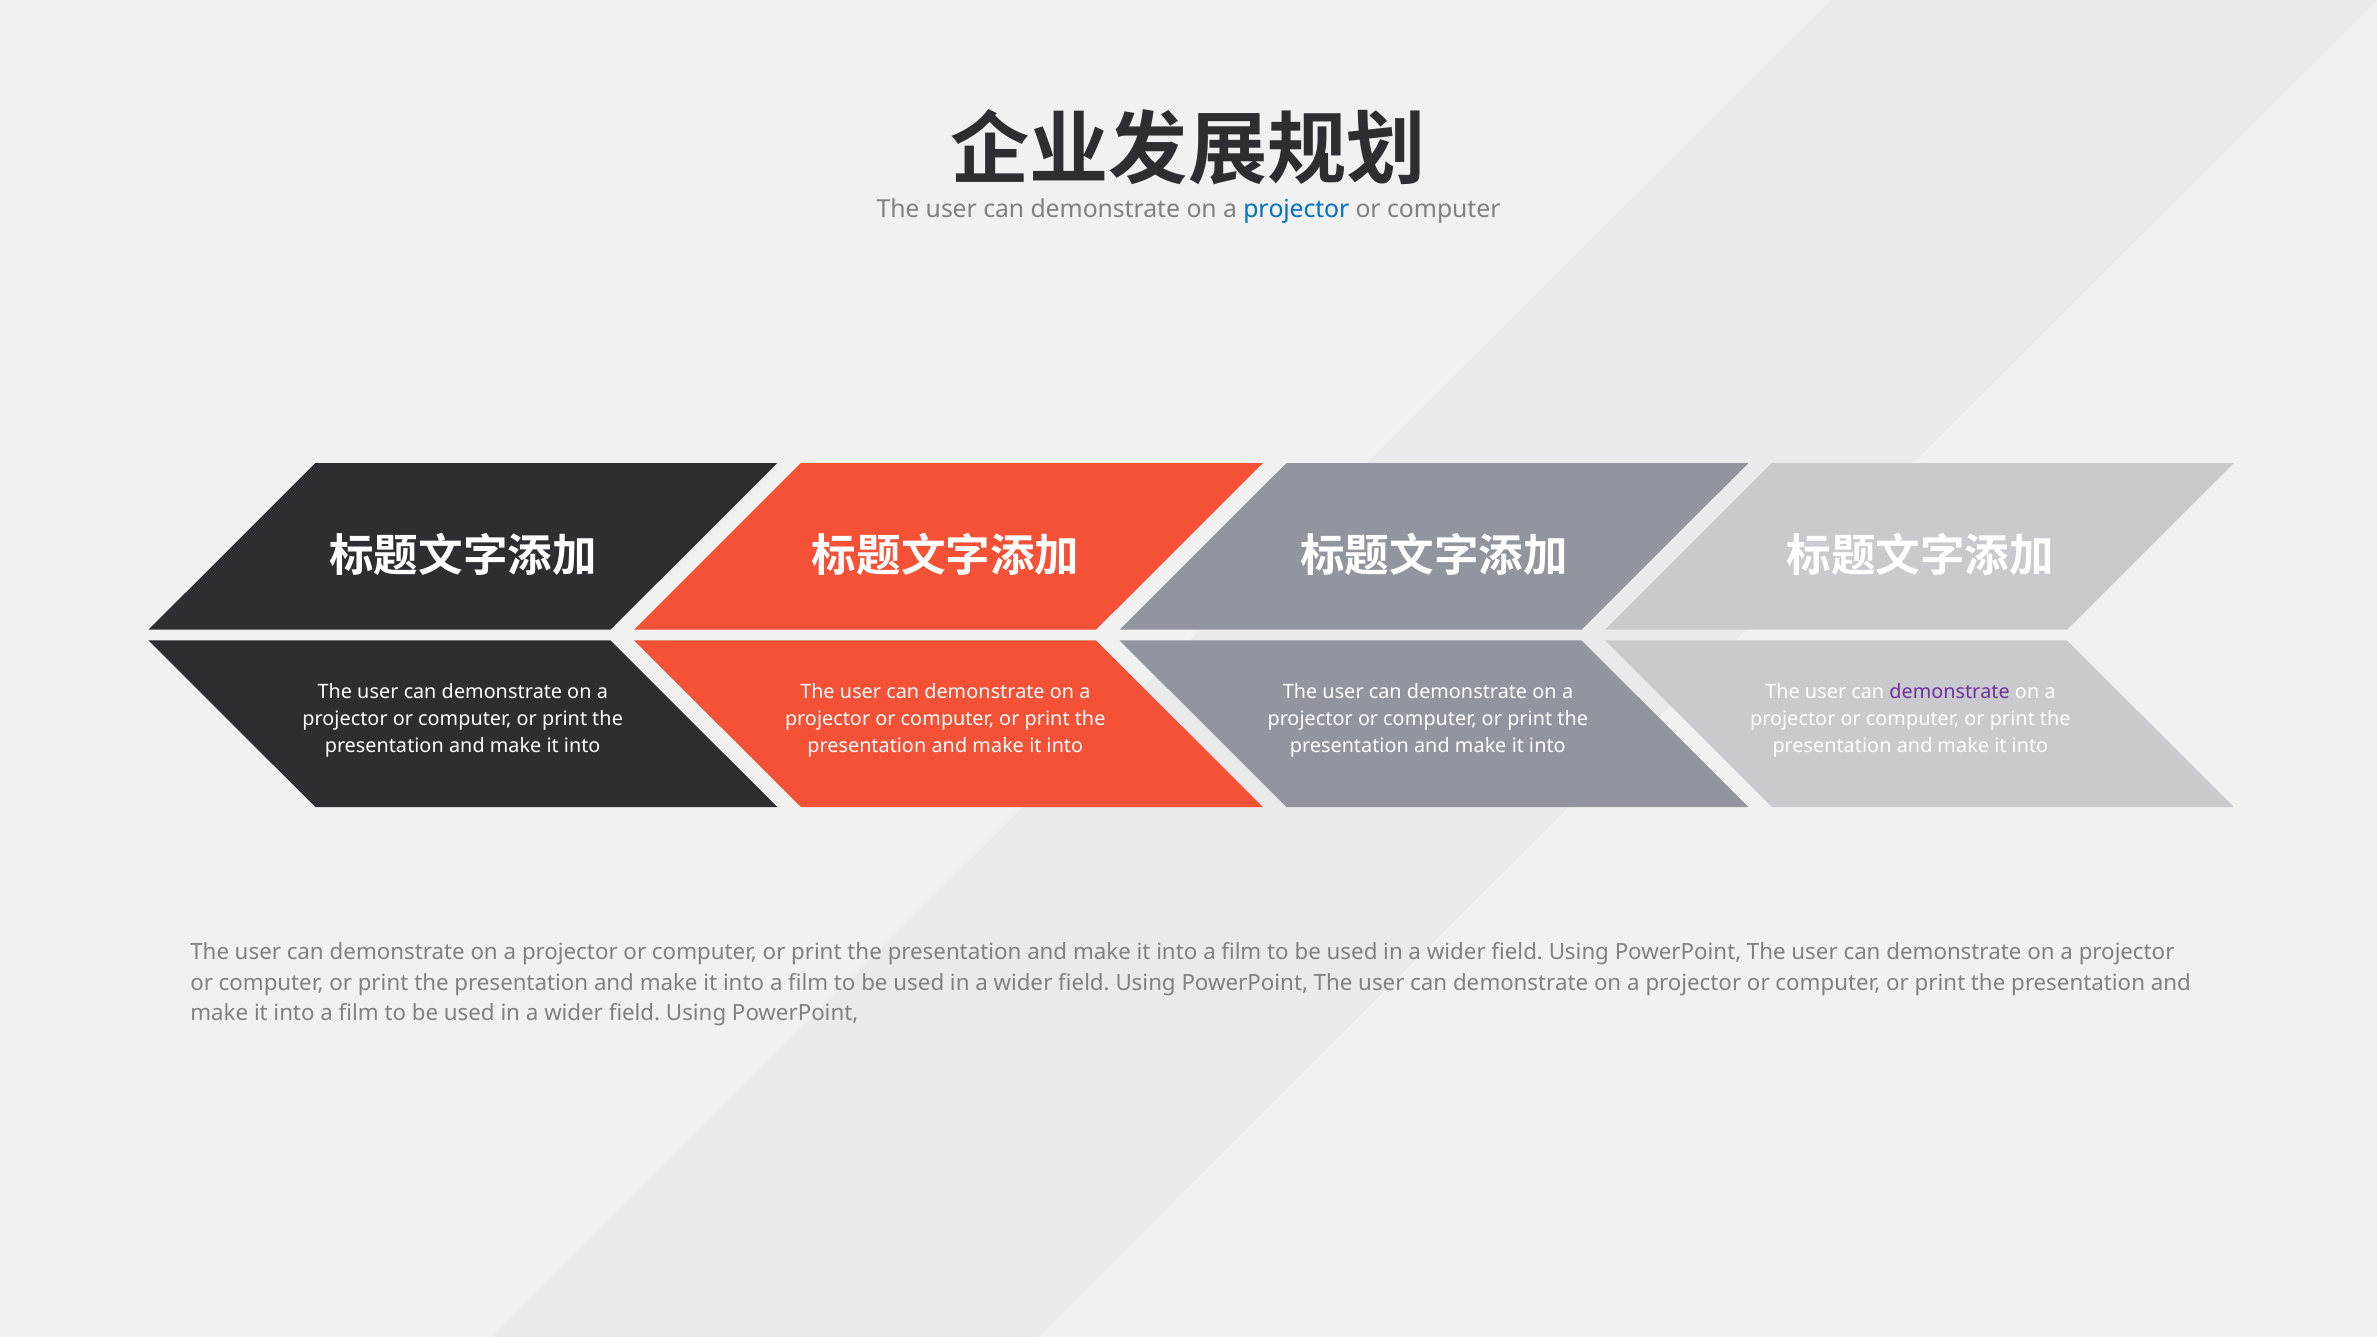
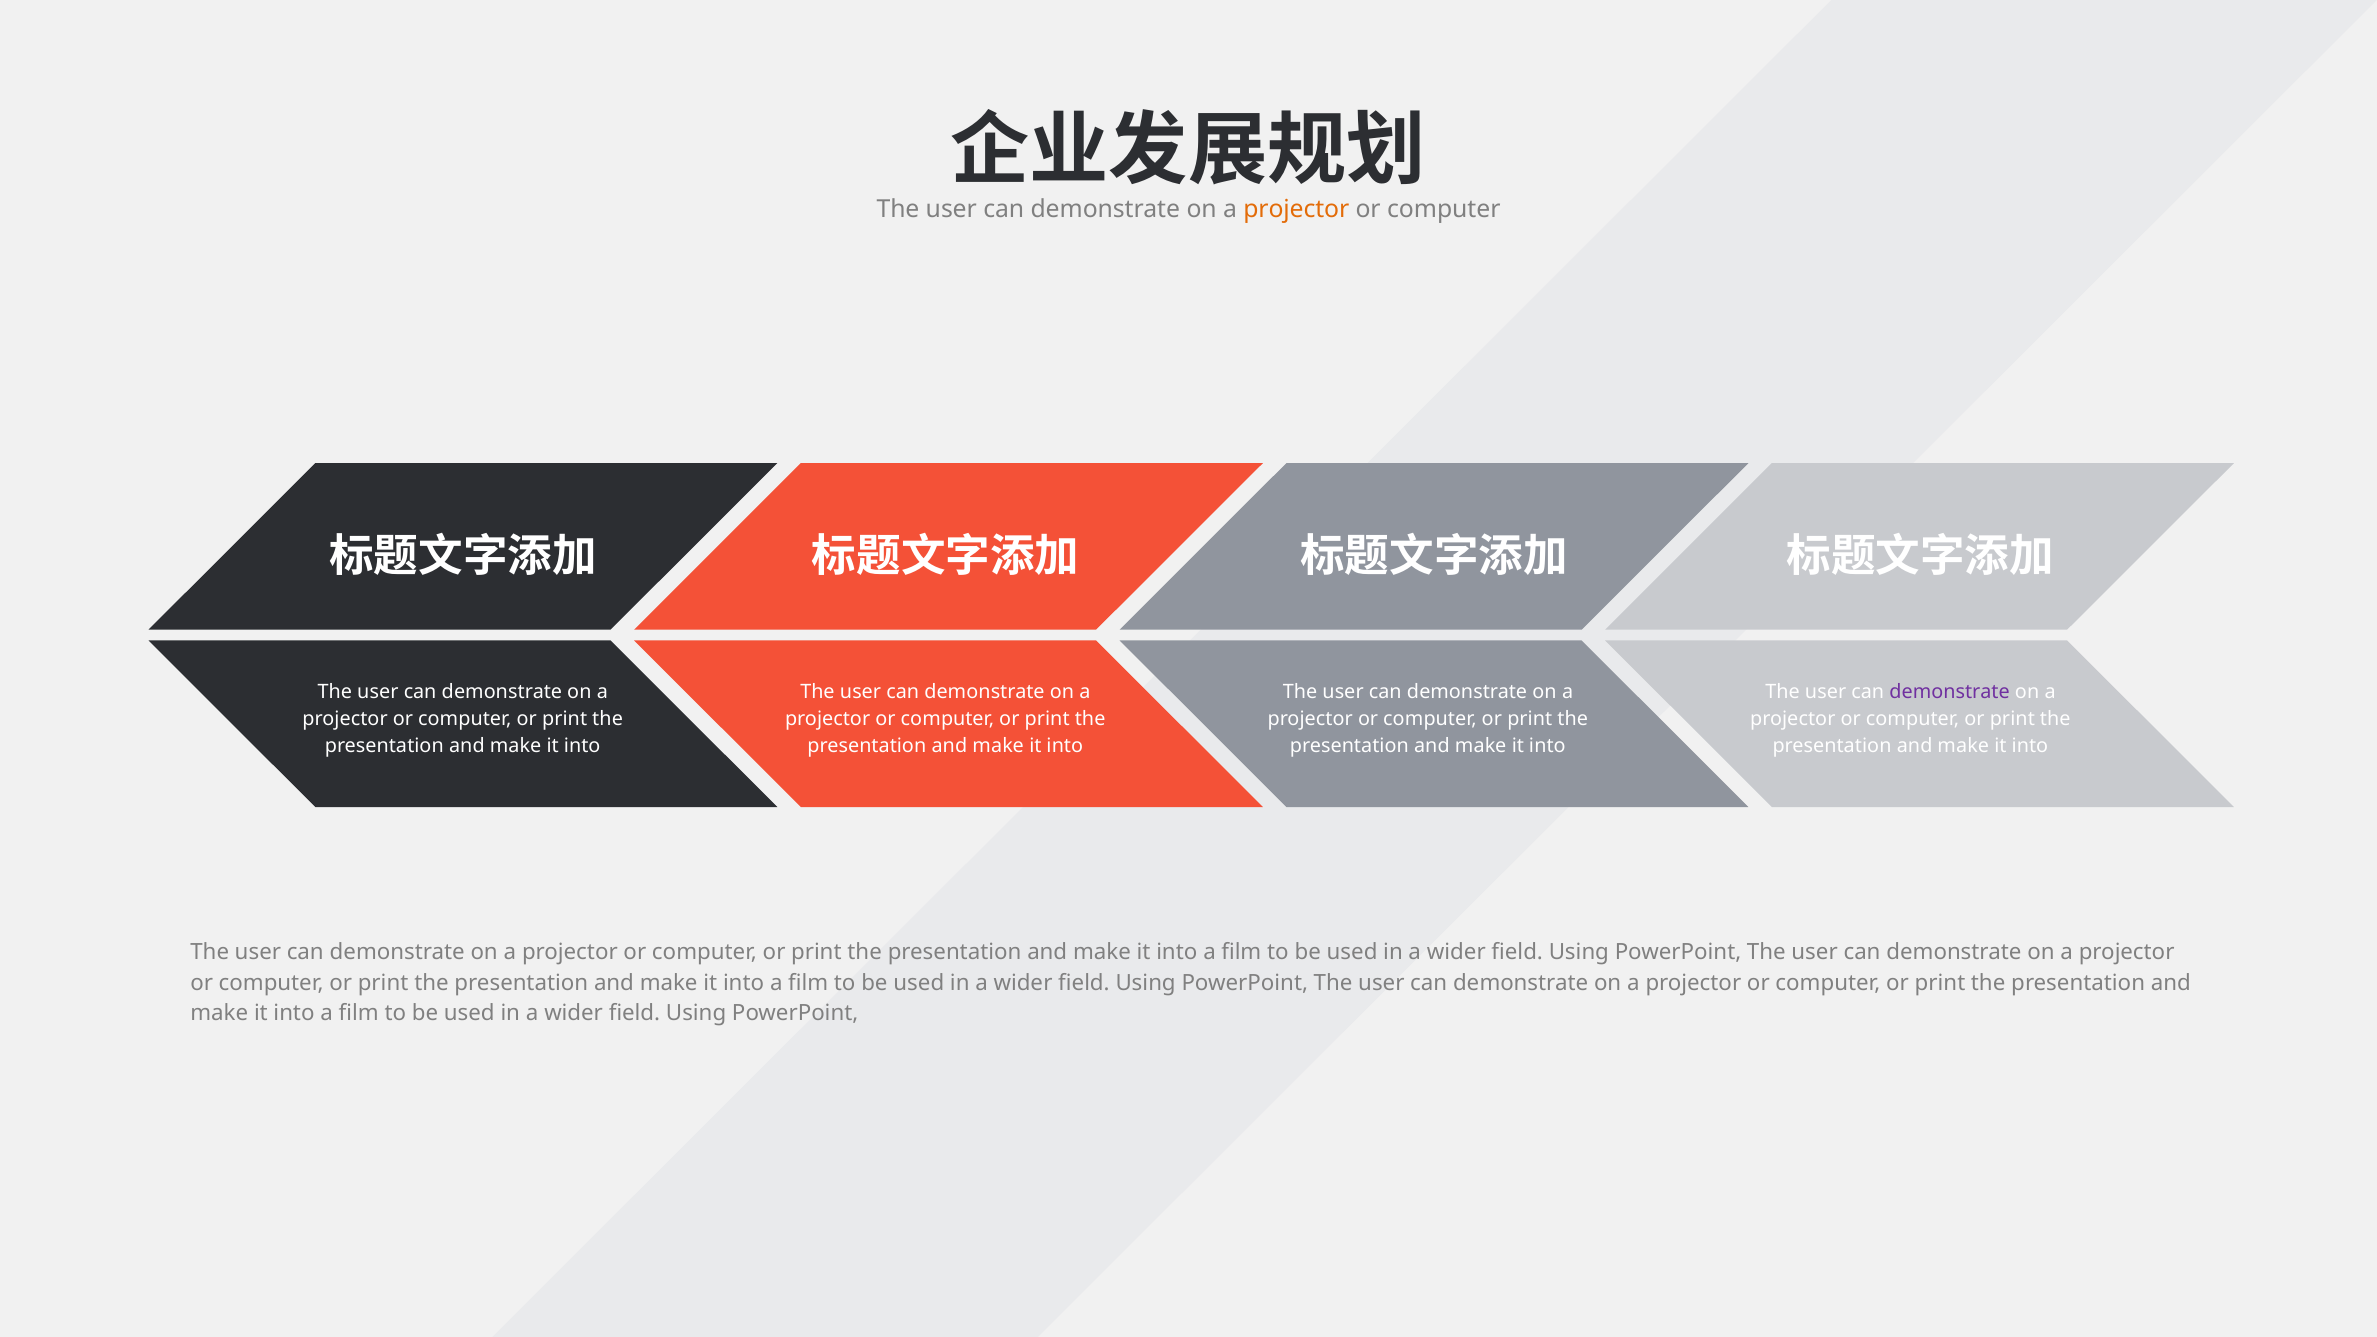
projector at (1296, 210) colour: blue -> orange
